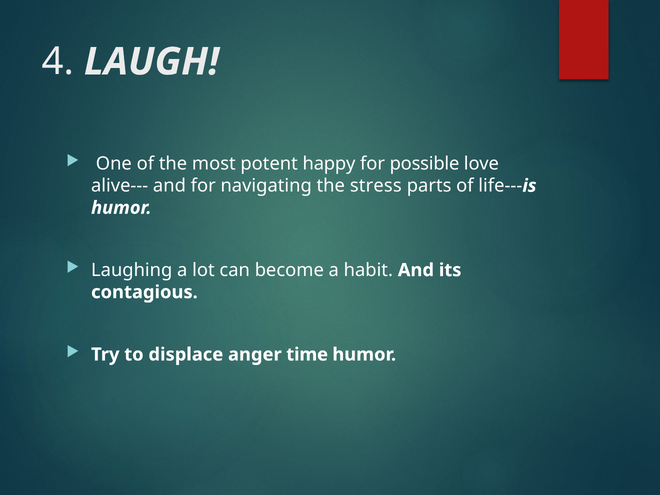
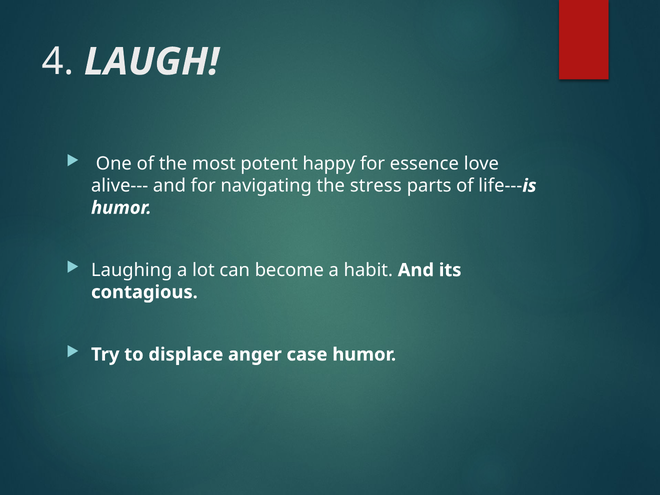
possible: possible -> essence
time: time -> case
